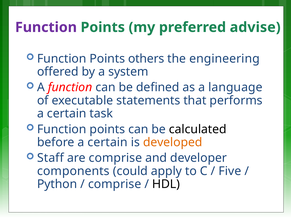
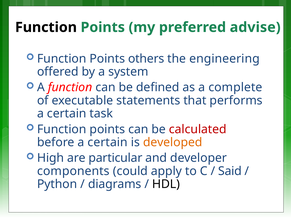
Function at (46, 27) colour: purple -> black
language: language -> complete
calculated colour: black -> red
Staff: Staff -> High
are comprise: comprise -> particular
Five: Five -> Said
comprise at (115, 184): comprise -> diagrams
